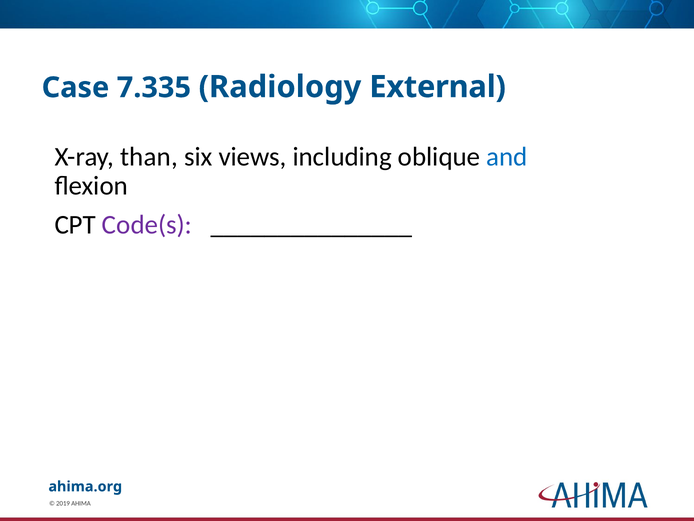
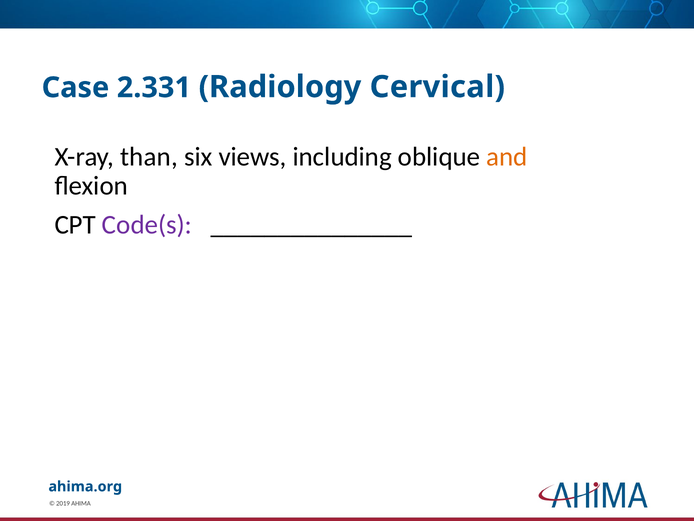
7.335: 7.335 -> 2.331
External: External -> Cervical
and colour: blue -> orange
